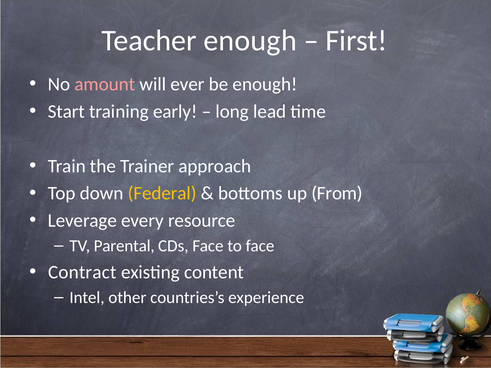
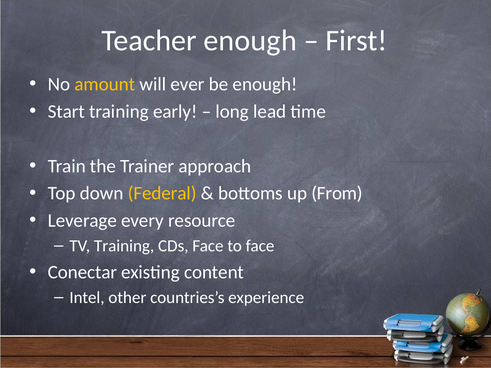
amount colour: pink -> yellow
TV Parental: Parental -> Training
Contract: Contract -> Conectar
